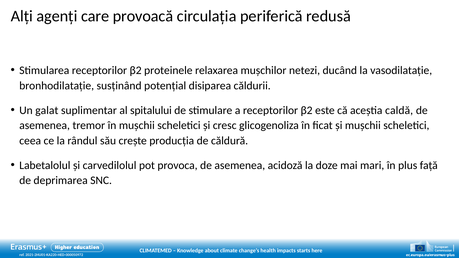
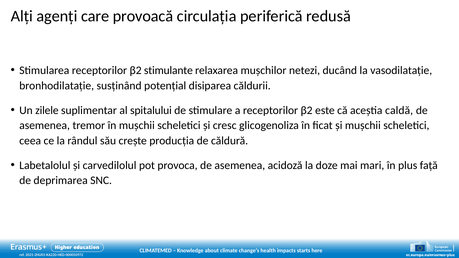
proteinele: proteinele -> stimulante
galat: galat -> zilele
